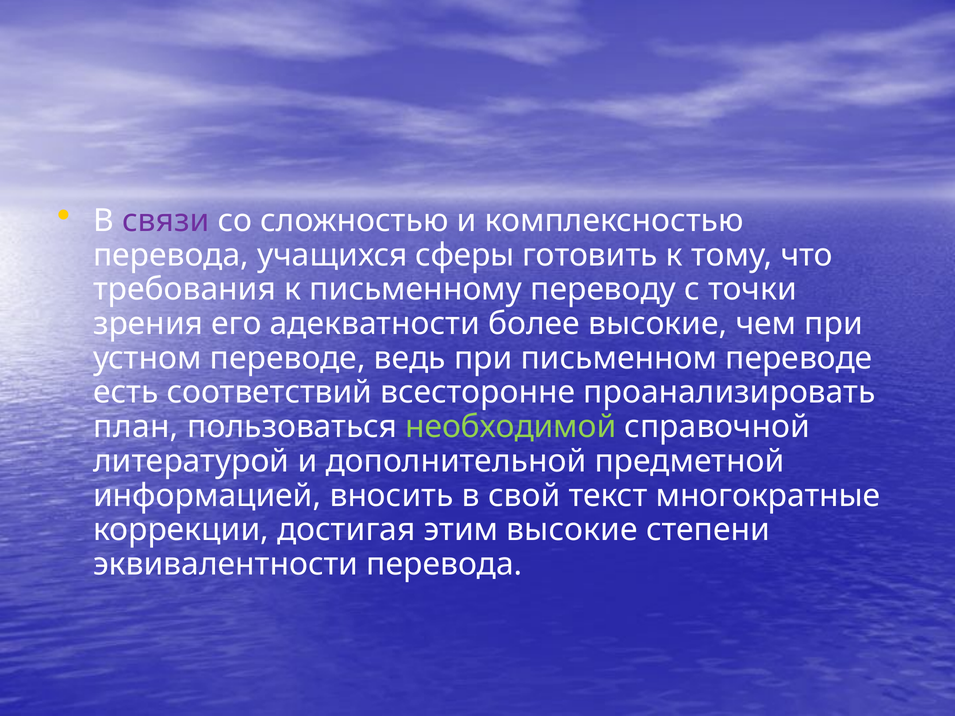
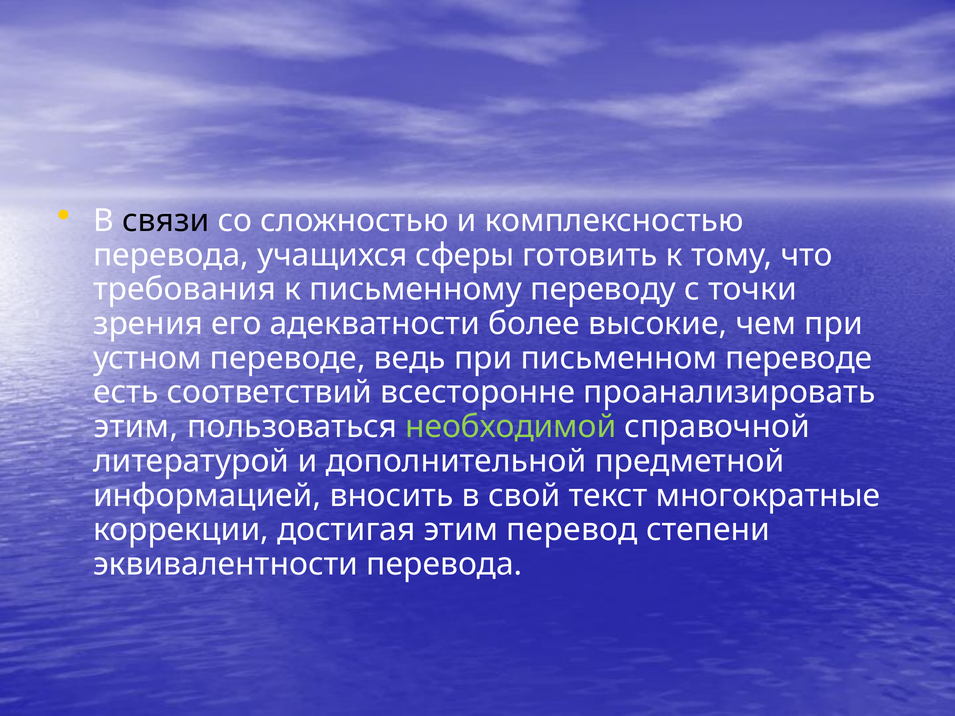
связи colour: purple -> black
план at (136, 427): план -> этим
этим высокие: высокие -> перевод
